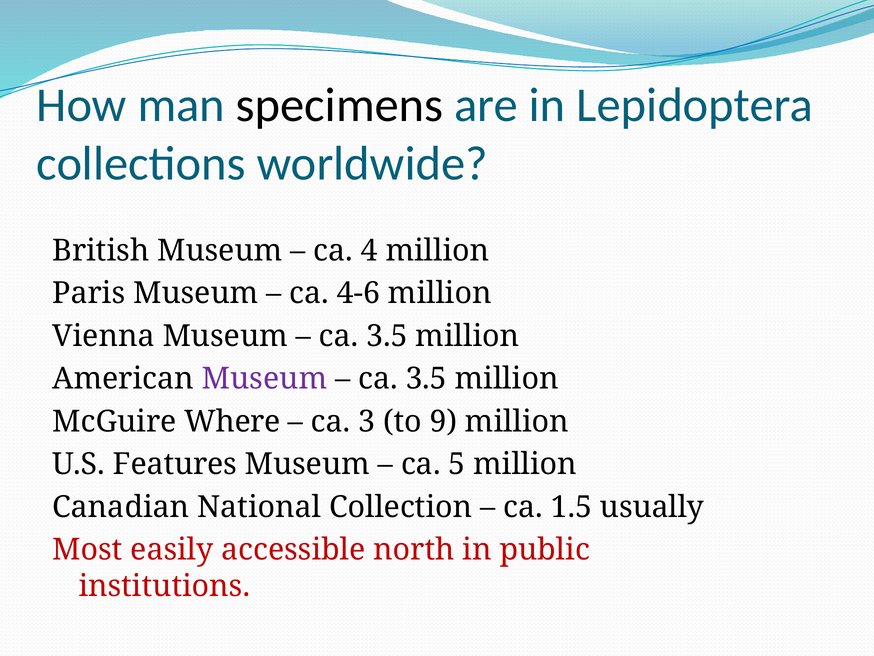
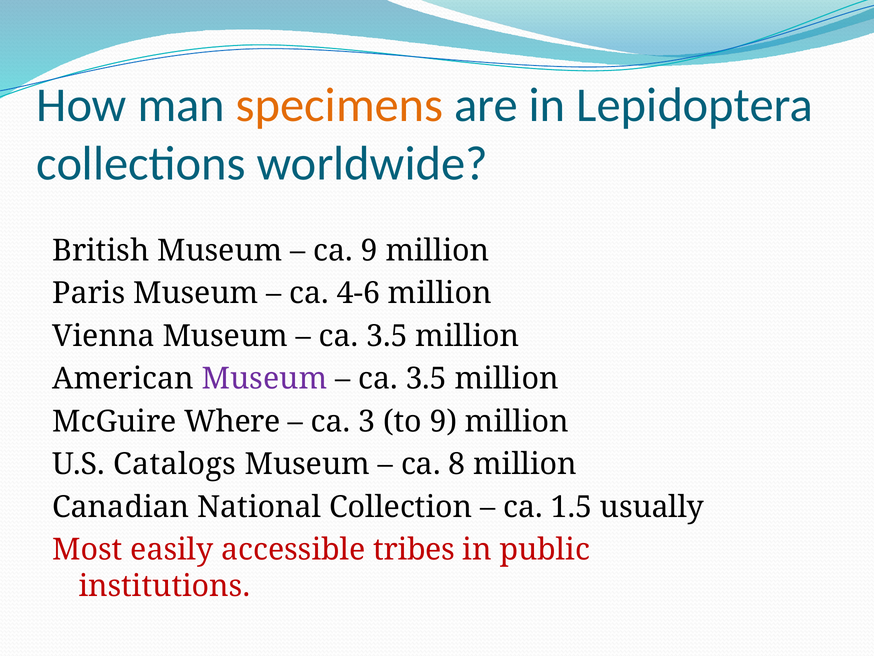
specimens colour: black -> orange
ca 4: 4 -> 9
Features: Features -> Catalogs
5: 5 -> 8
north: north -> tribes
